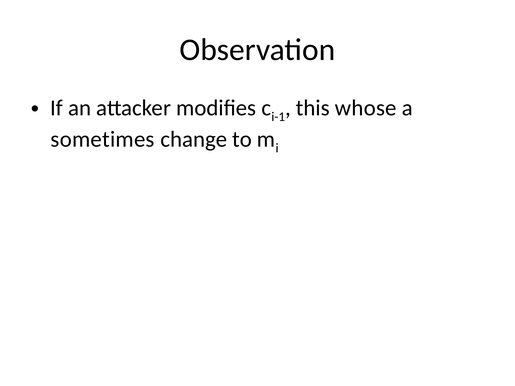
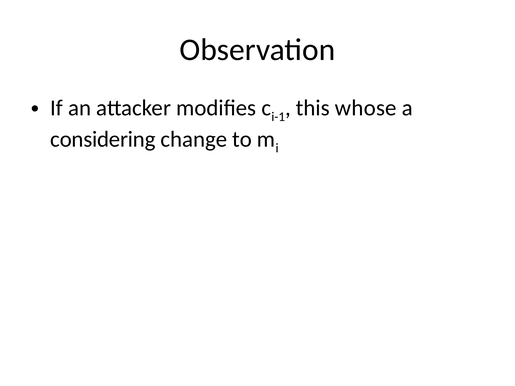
sometimes: sometimes -> considering
